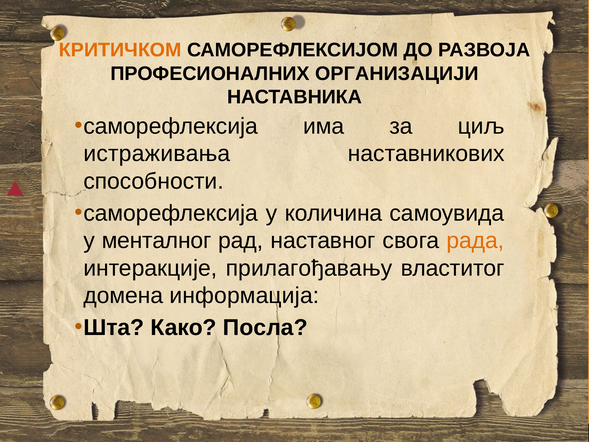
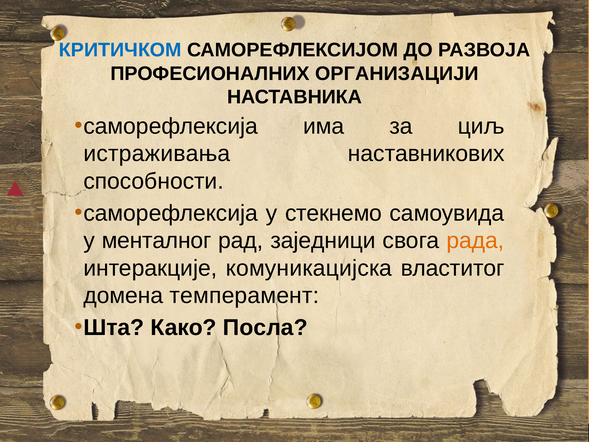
КРИТИЧКОМ colour: orange -> blue
количина: количина -> стекнемо
наставног: наставног -> заједници
прилагођавању: прилагођавању -> комуникацијска
информација: информација -> темперамент
